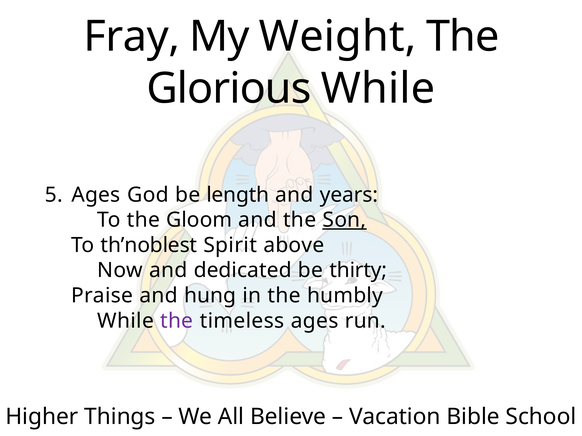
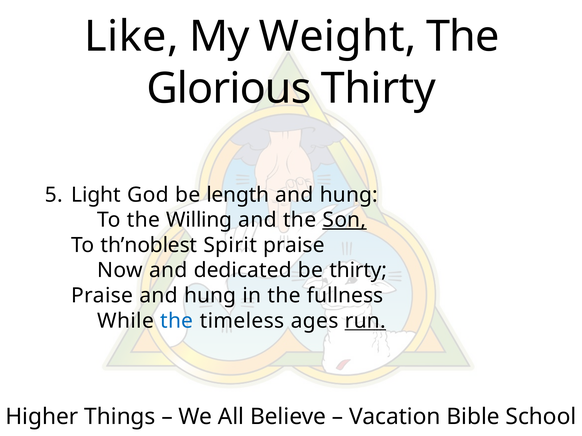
Fray: Fray -> Like
Glorious While: While -> Thirty
5 Ages: Ages -> Light
years at (349, 195): years -> hung
Gloom: Gloom -> Willing
Spirit above: above -> praise
humbly: humbly -> fullness
the at (177, 321) colour: purple -> blue
run underline: none -> present
